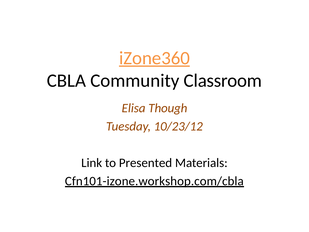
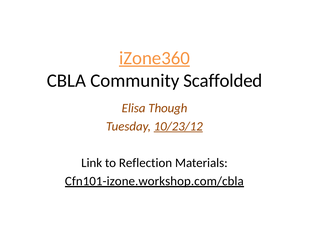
Classroom: Classroom -> Scaffolded
10/23/12 underline: none -> present
Presented: Presented -> Reflection
